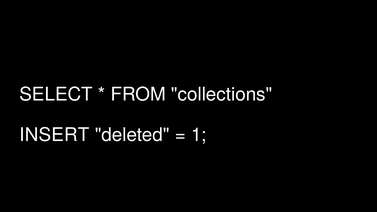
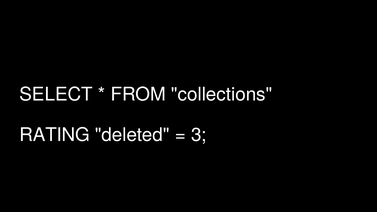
INSERT: INSERT -> RATING
1: 1 -> 3
